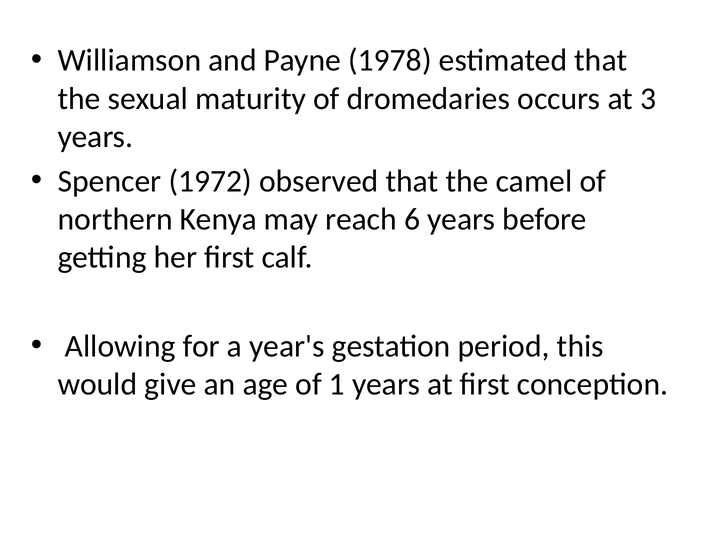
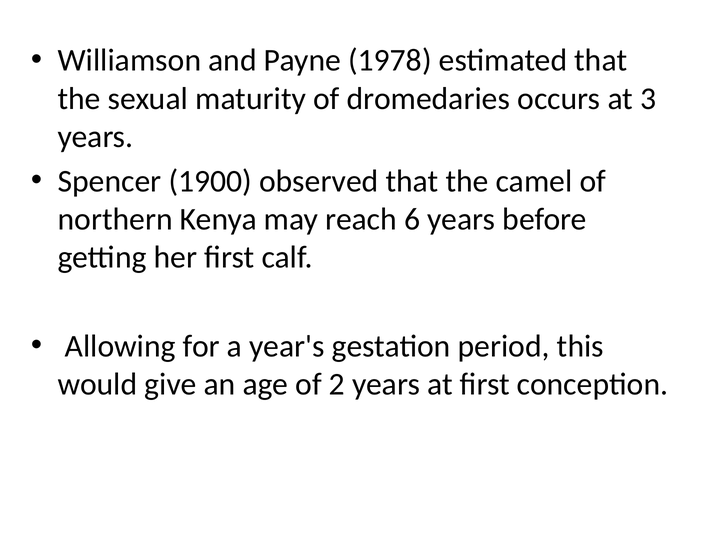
1972: 1972 -> 1900
1: 1 -> 2
